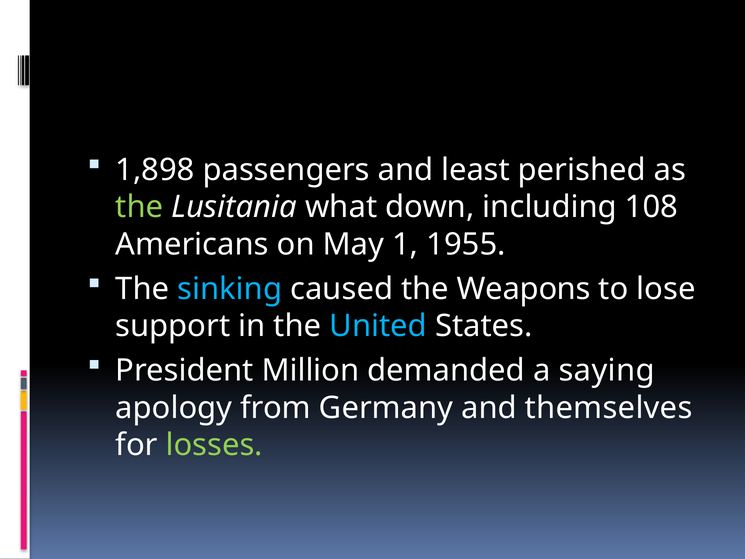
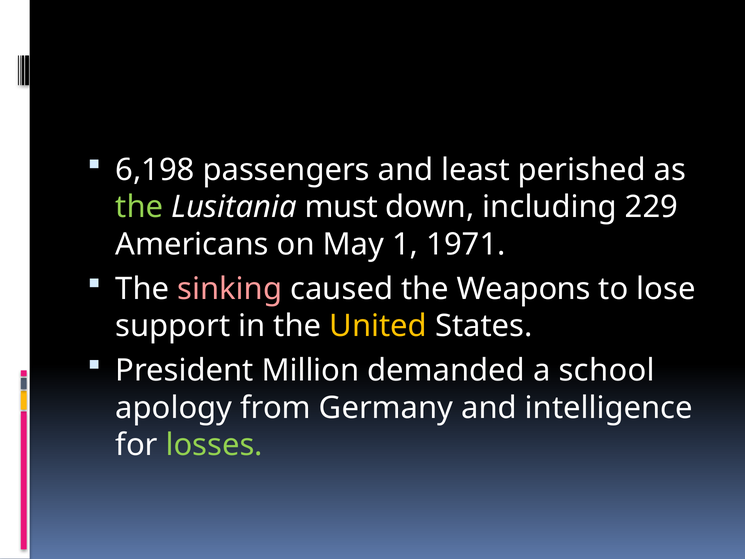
1,898: 1,898 -> 6,198
what: what -> must
108: 108 -> 229
1955: 1955 -> 1971
sinking colour: light blue -> pink
United colour: light blue -> yellow
saying: saying -> school
themselves: themselves -> intelligence
